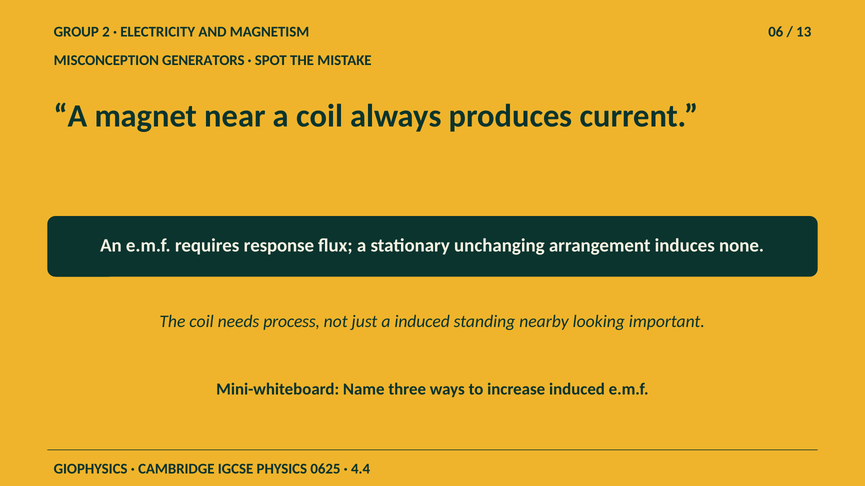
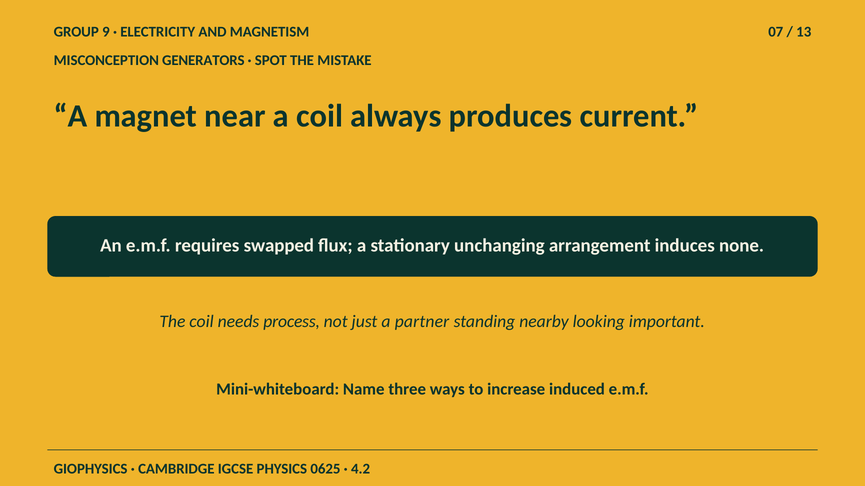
2: 2 -> 9
06: 06 -> 07
response: response -> swapped
a induced: induced -> partner
4.4: 4.4 -> 4.2
